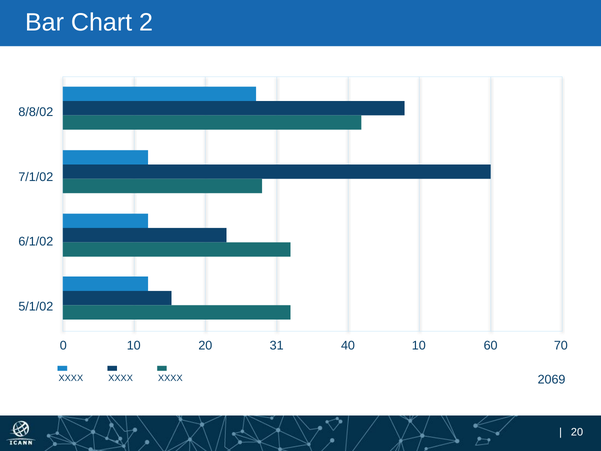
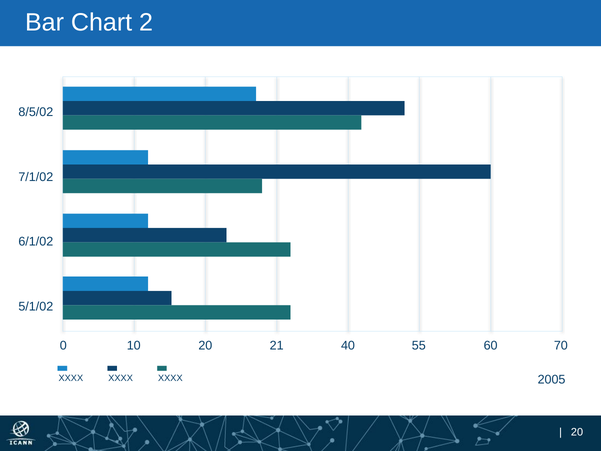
8/8/02: 8/8/02 -> 8/5/02
31: 31 -> 21
40 10: 10 -> 55
2069: 2069 -> 2005
